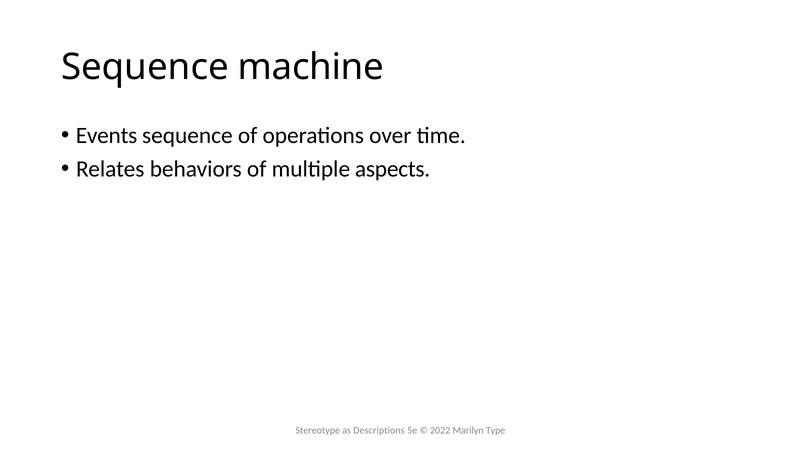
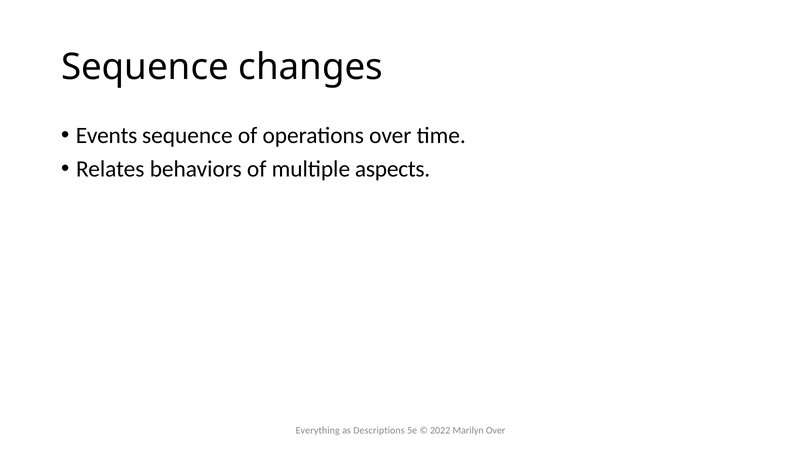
machine: machine -> changes
Stereotype: Stereotype -> Everything
Marilyn Type: Type -> Over
